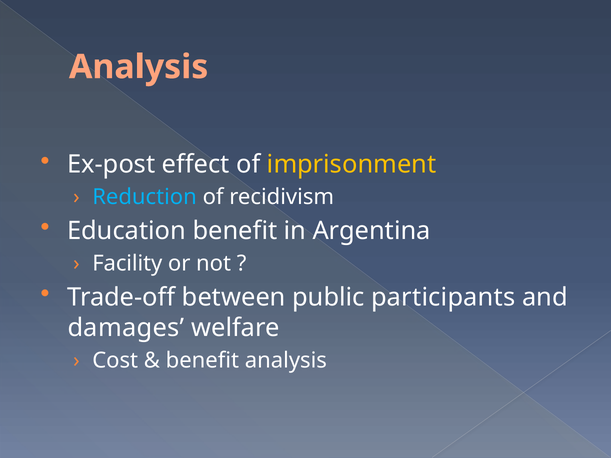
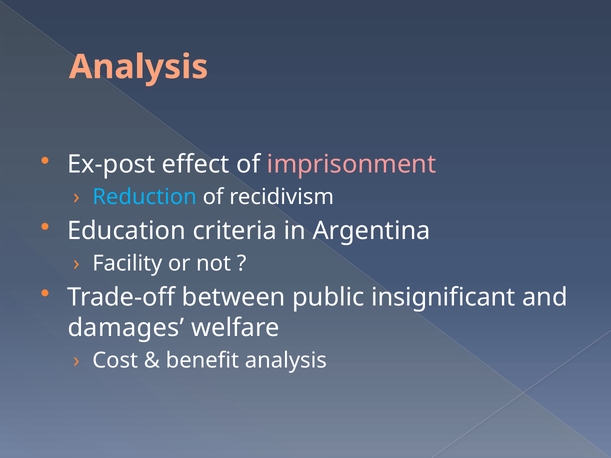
imprisonment colour: yellow -> pink
Education benefit: benefit -> criteria
participants: participants -> insignificant
